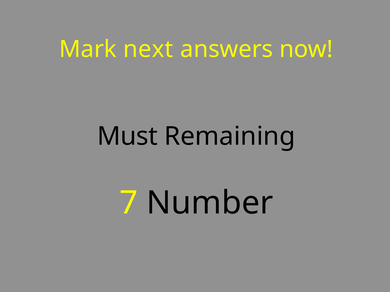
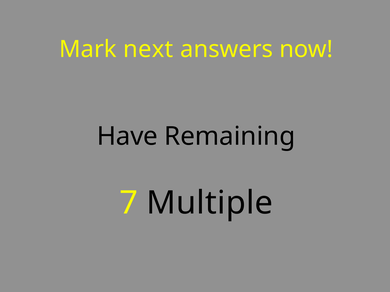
Must: Must -> Have
Number: Number -> Multiple
